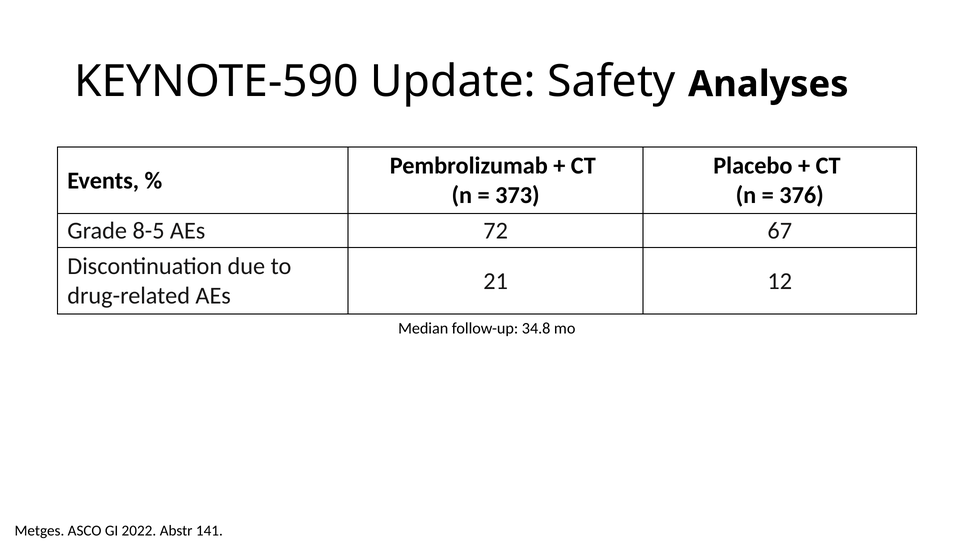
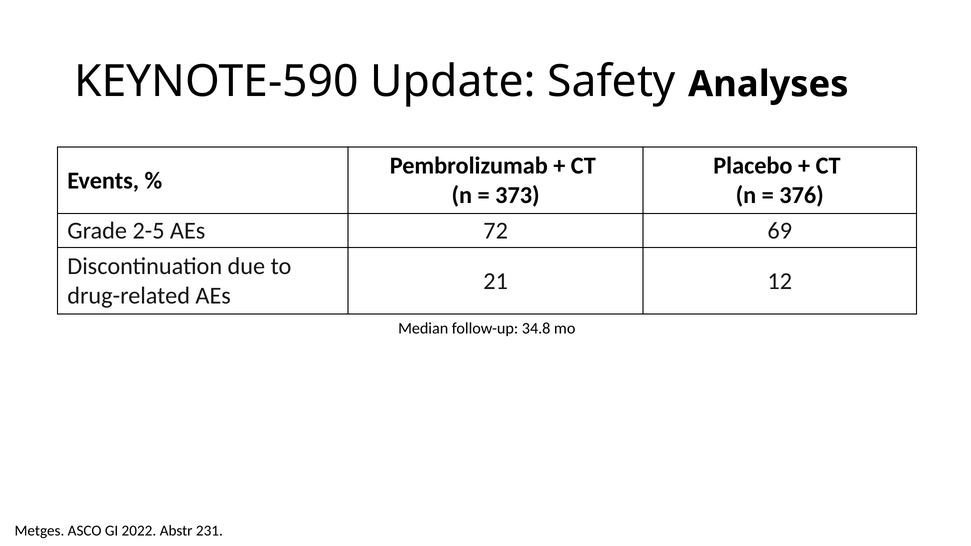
8-5: 8-5 -> 2-5
67: 67 -> 69
141: 141 -> 231
